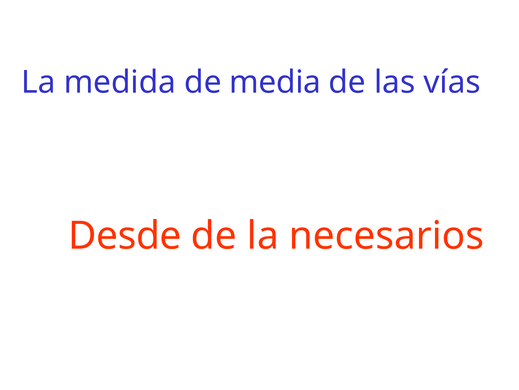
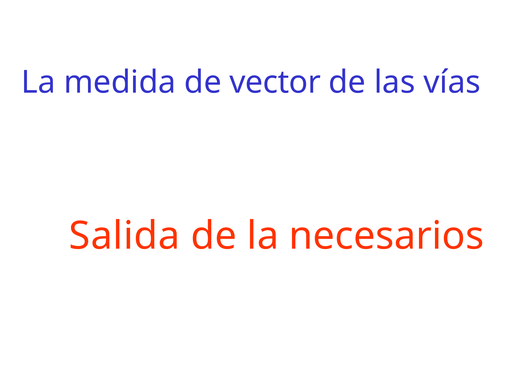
media: media -> vector
Desde: Desde -> Salida
